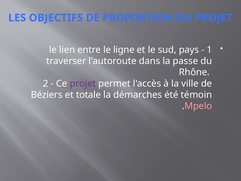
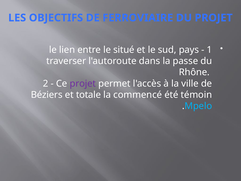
PROPORTION: PROPORTION -> FERROVIAIRE
ligne: ligne -> situé
démarches: démarches -> commencé
Mpelo colour: pink -> light blue
